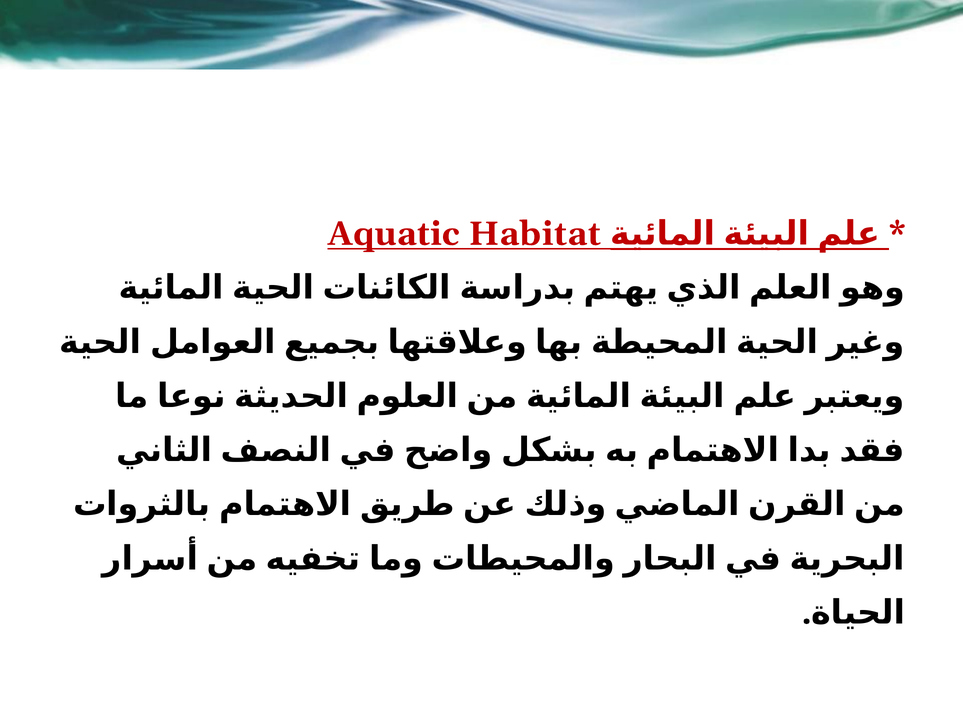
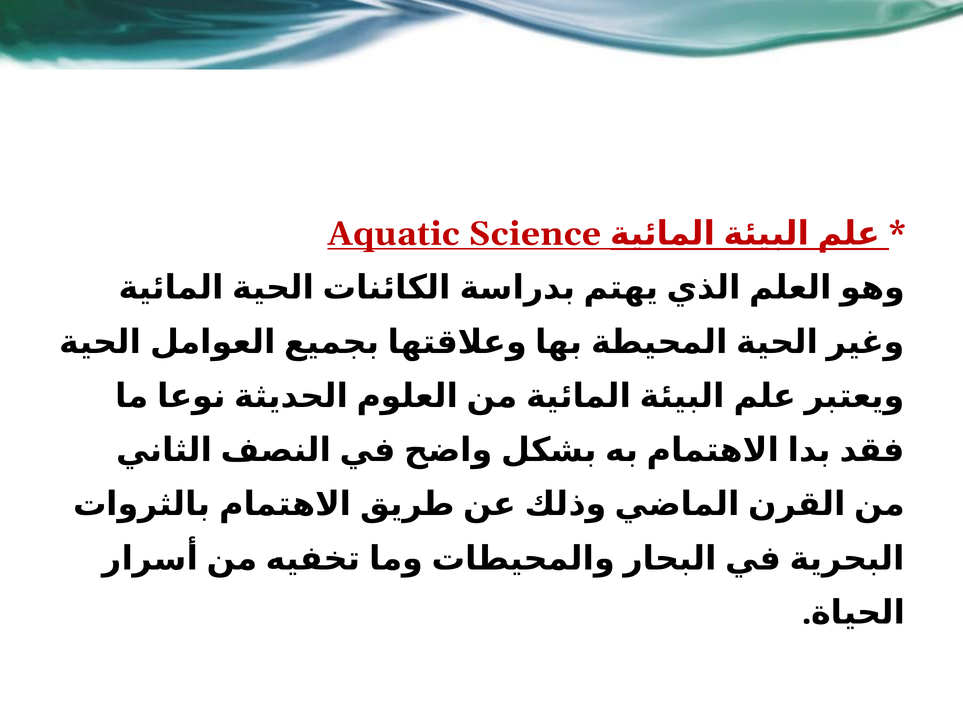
Habitat: Habitat -> Science
